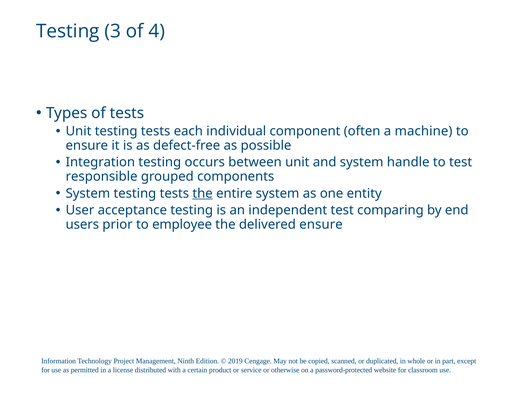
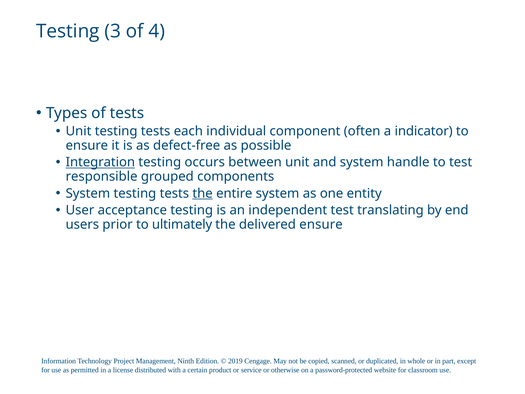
machine: machine -> indicator
Integration underline: none -> present
comparing: comparing -> translating
employee: employee -> ultimately
